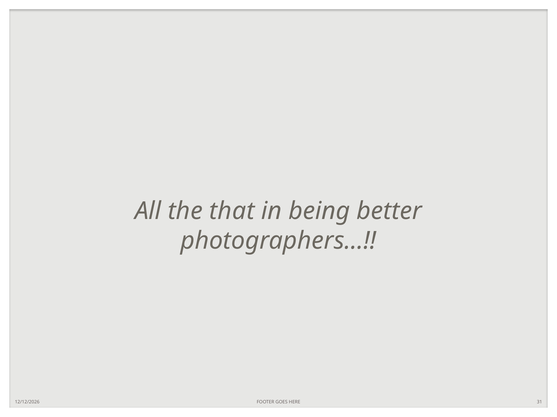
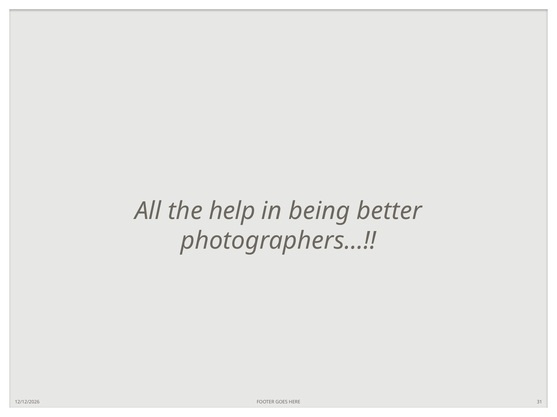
that: that -> help
